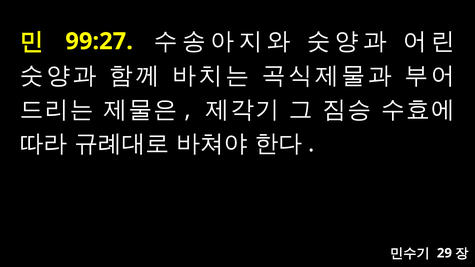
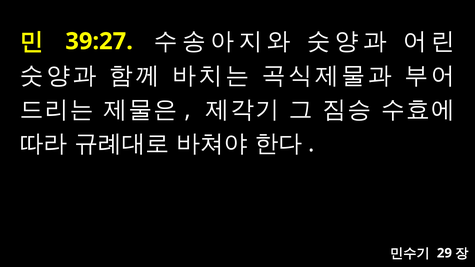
99:27: 99:27 -> 39:27
